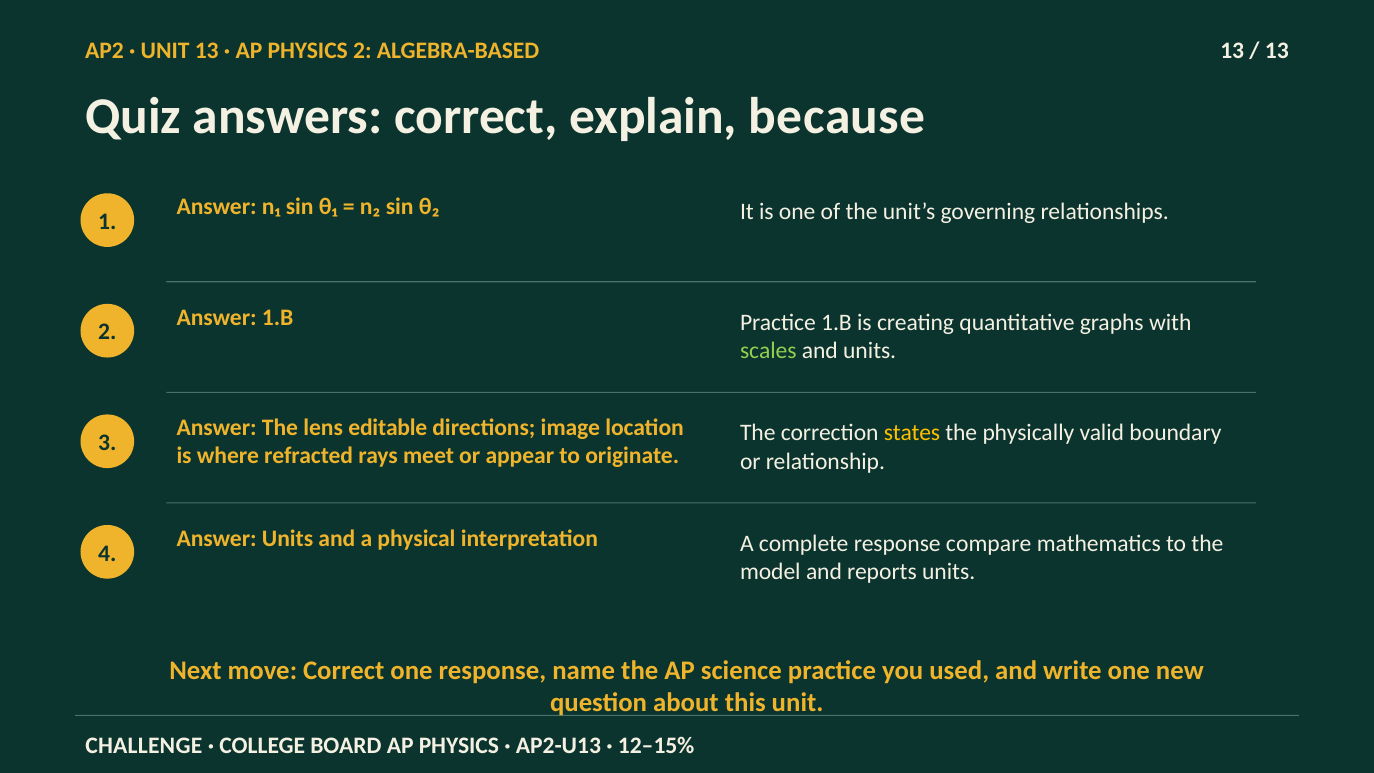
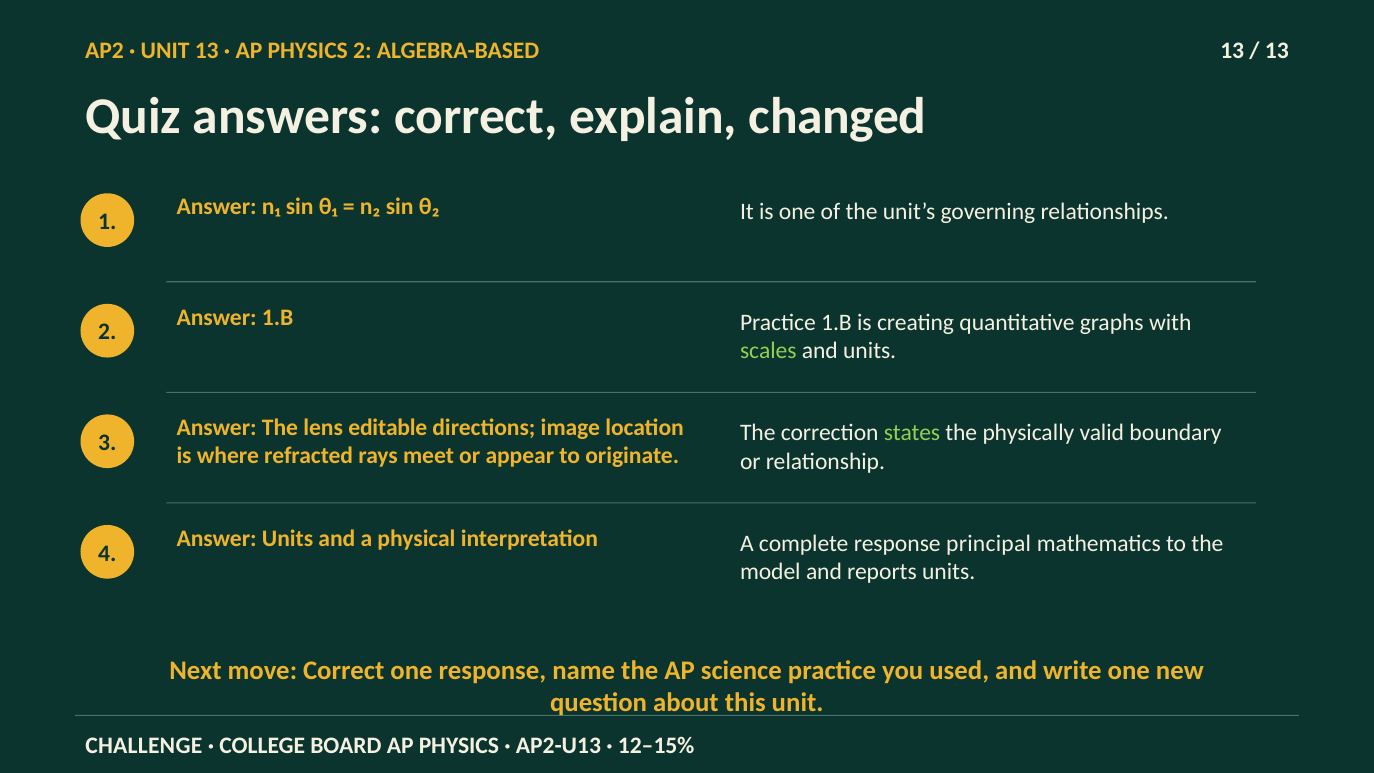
because: because -> changed
states colour: yellow -> light green
compare: compare -> principal
